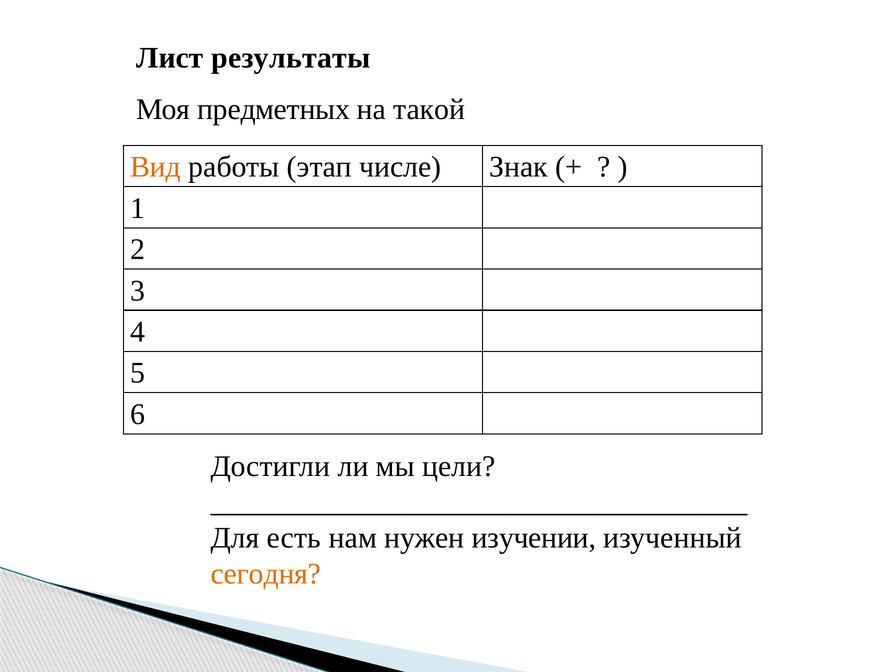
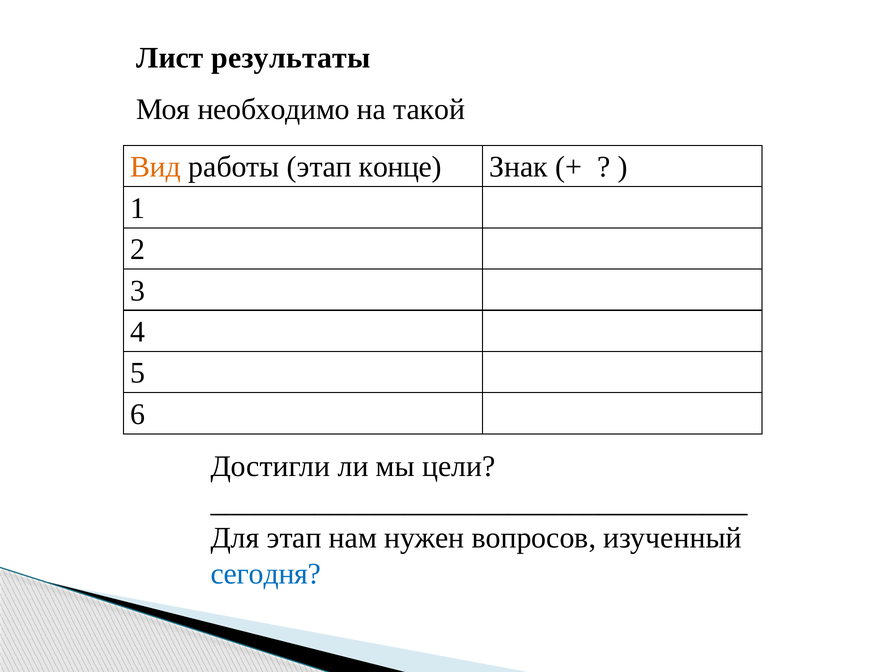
предметных: предметных -> необходимо
числе: числе -> конце
Для есть: есть -> этап
изучении: изучении -> вопросов
сегодня colour: orange -> blue
